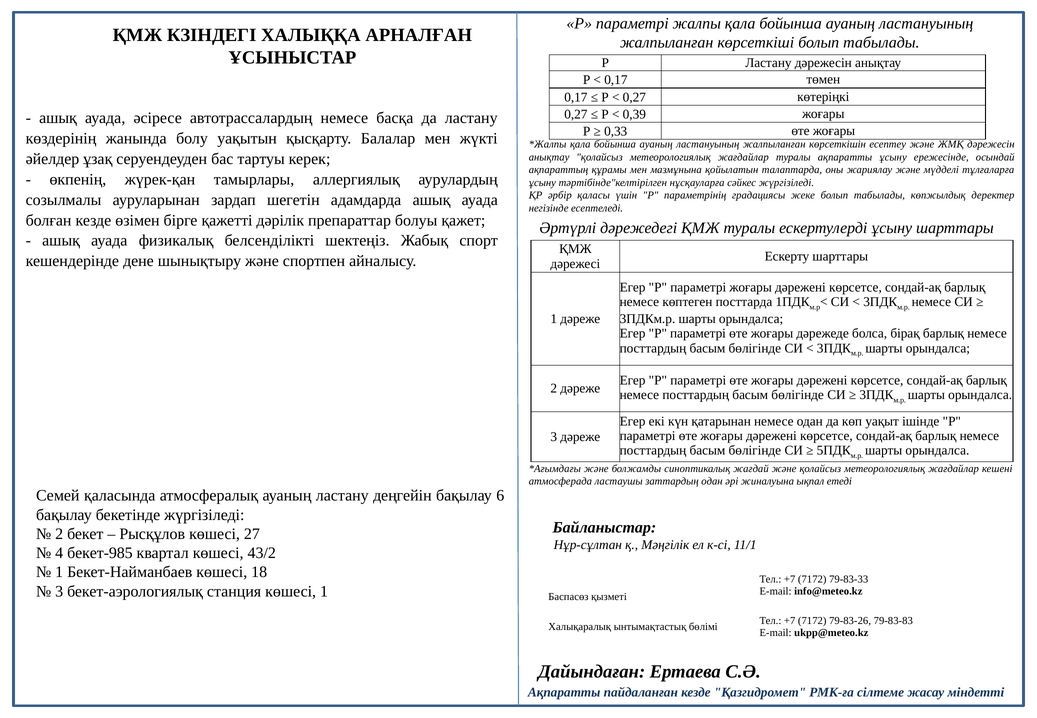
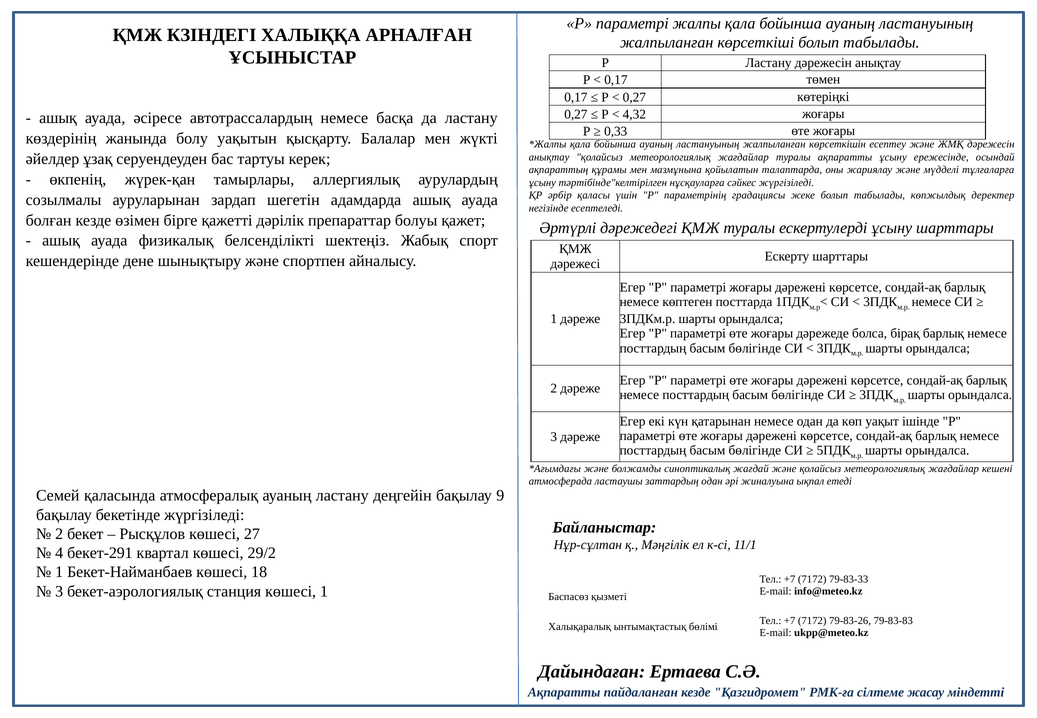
0,39: 0,39 -> 4,32
6: 6 -> 9
бекет-985: бекет-985 -> бекет-291
43/2: 43/2 -> 29/2
